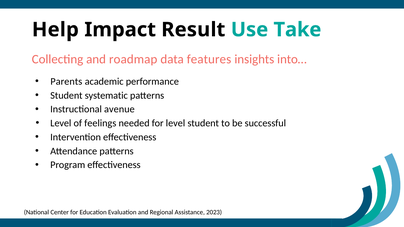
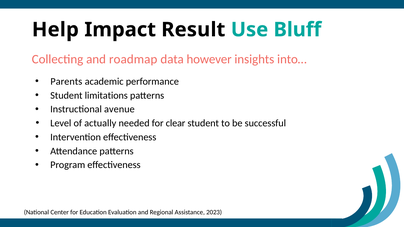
Take: Take -> Bluff
features: features -> however
systematic: systematic -> limitations
feelings: feelings -> actually
for level: level -> clear
